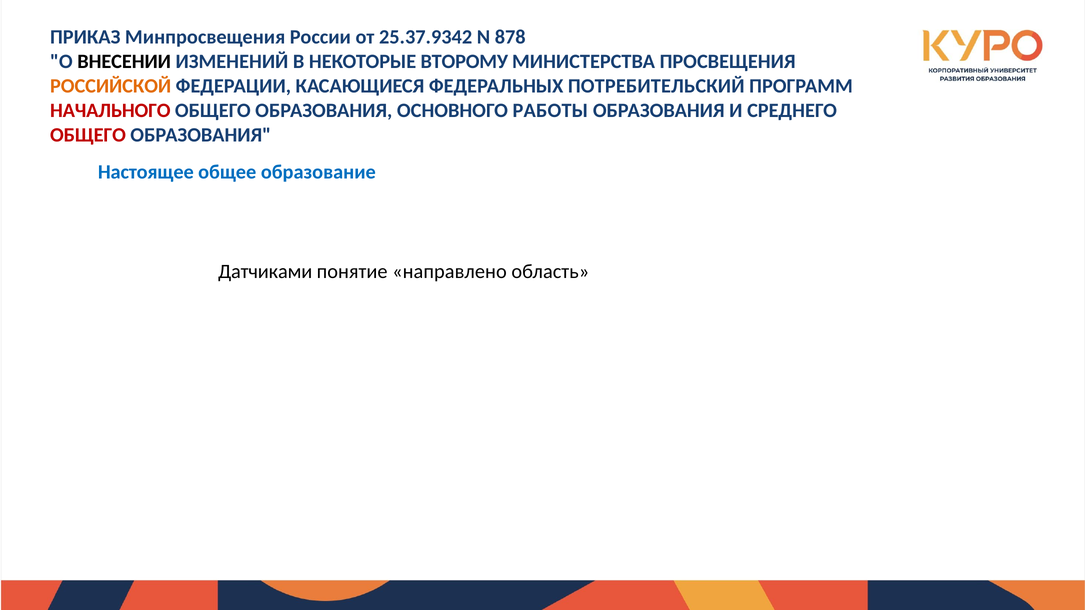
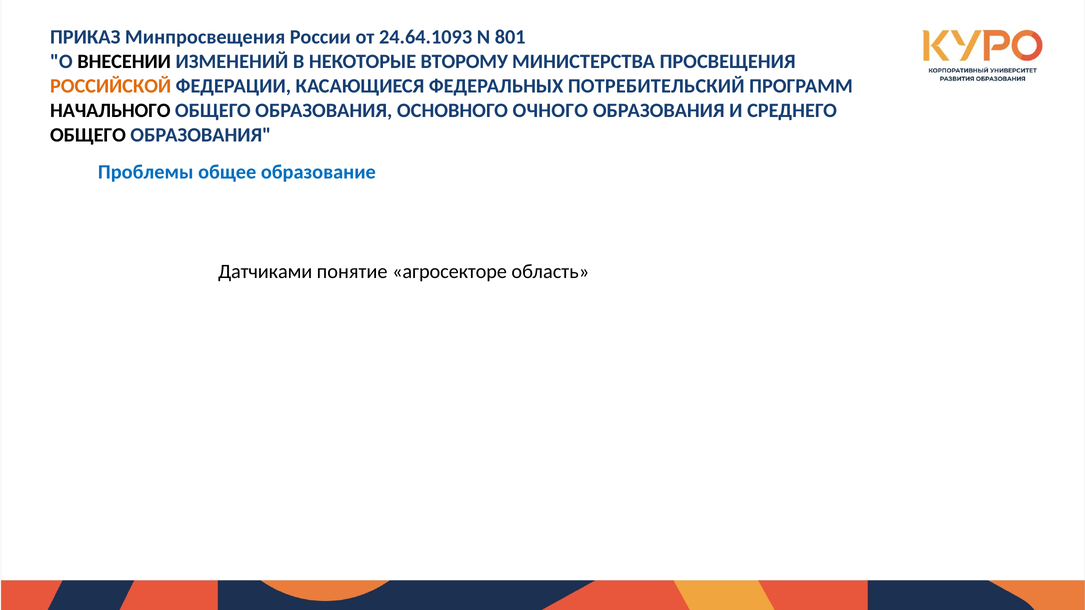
25.37.9342: 25.37.9342 -> 24.64.1093
878: 878 -> 801
НАЧАЛЬНОГО colour: red -> black
РАБОТЫ: РАБОТЫ -> ОЧНОГО
ОБЩЕГО at (88, 135) colour: red -> black
Настоящее: Настоящее -> Проблемы
направлено: направлено -> агросекторе
